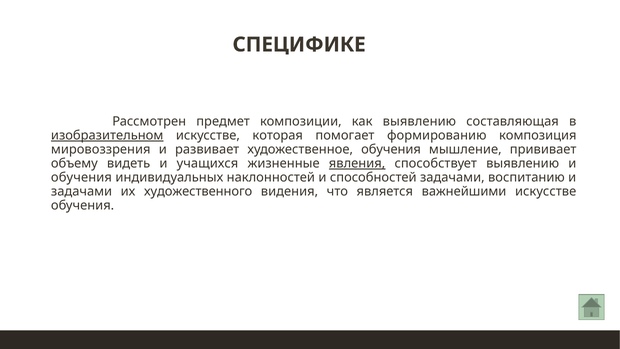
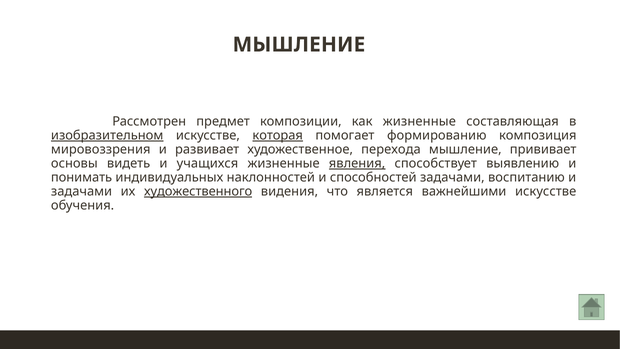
СПЕЦИФИКЕ at (299, 45): СПЕЦИФИКЕ -> МЫШЛЕНИЕ
как выявлению: выявлению -> жизненные
которая underline: none -> present
художественное обучения: обучения -> перехода
объему: объему -> основы
обучения at (81, 177): обучения -> понимать
художественного underline: none -> present
